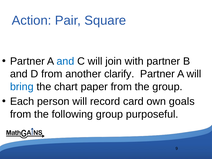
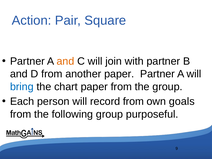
and at (65, 61) colour: blue -> orange
another clarify: clarify -> paper
record card: card -> from
